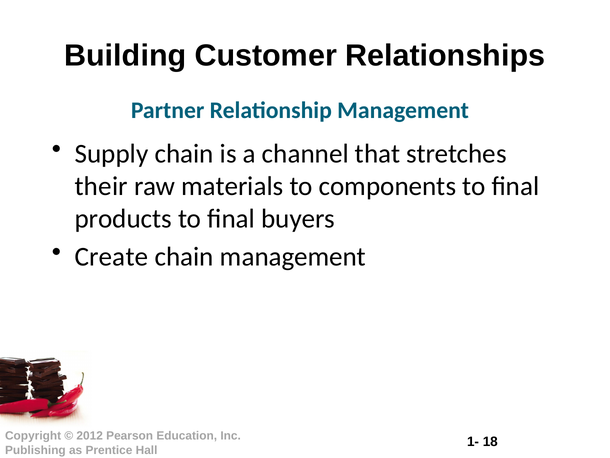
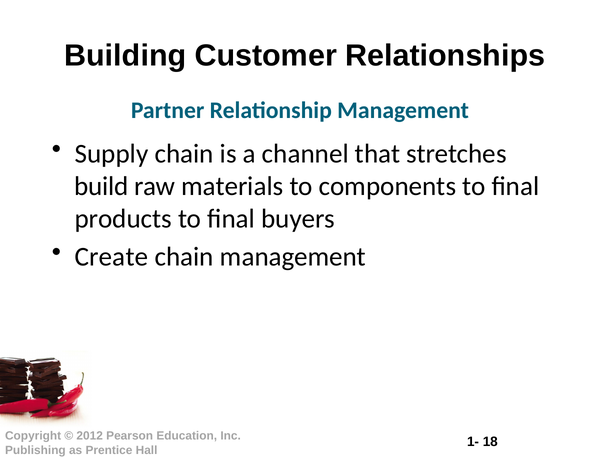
their: their -> build
